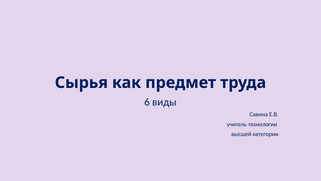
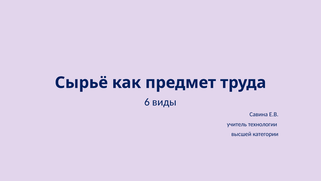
Сырья: Сырья -> Сырьё
